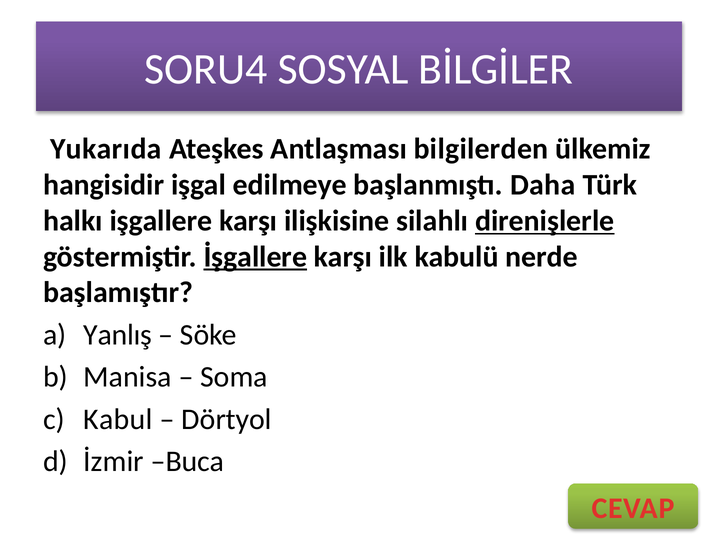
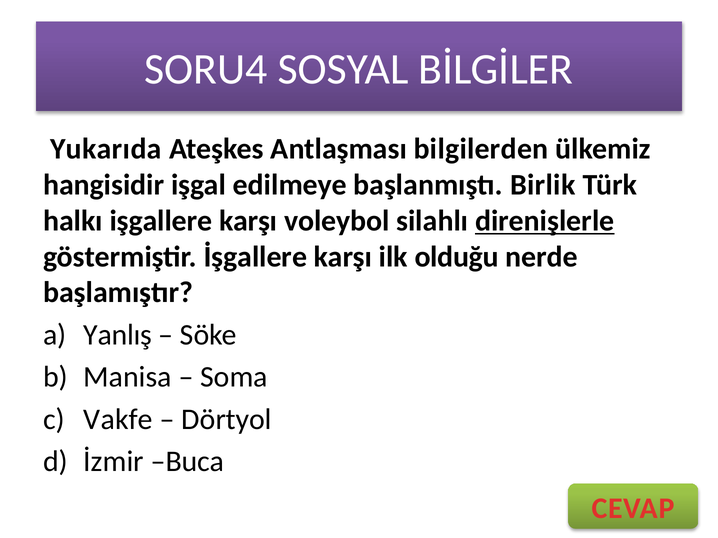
Daha: Daha -> Birlik
ilişkisine: ilişkisine -> voleybol
İşgallere underline: present -> none
kabulü: kabulü -> olduğu
Kabul: Kabul -> Vakfe
